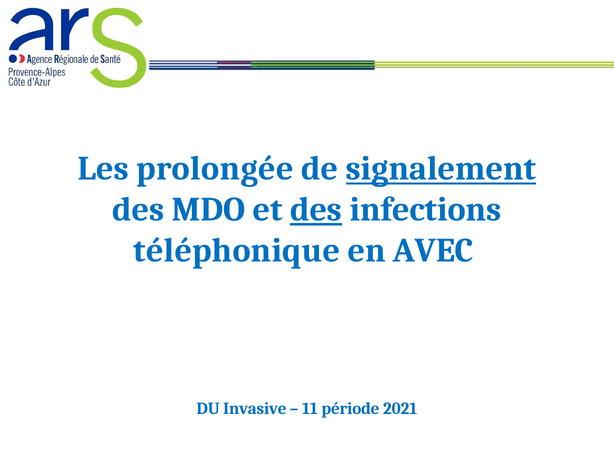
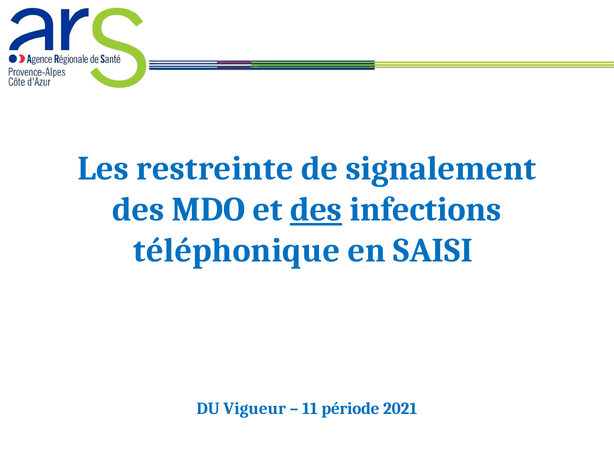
prolongée: prolongée -> restreinte
signalement underline: present -> none
AVEC: AVEC -> SAISI
Invasive: Invasive -> Vigueur
